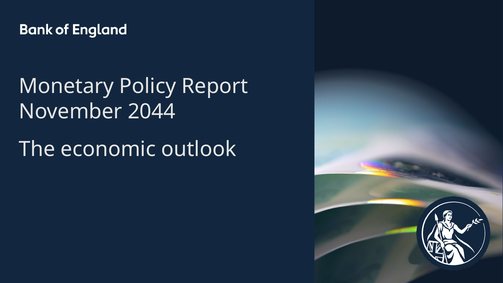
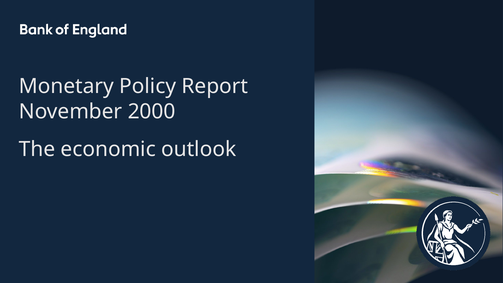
2044: 2044 -> 2000
